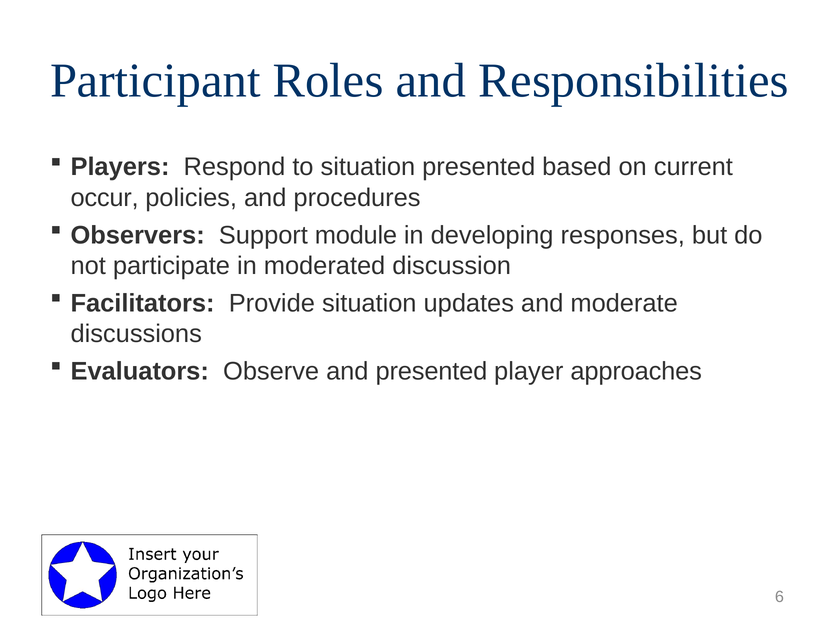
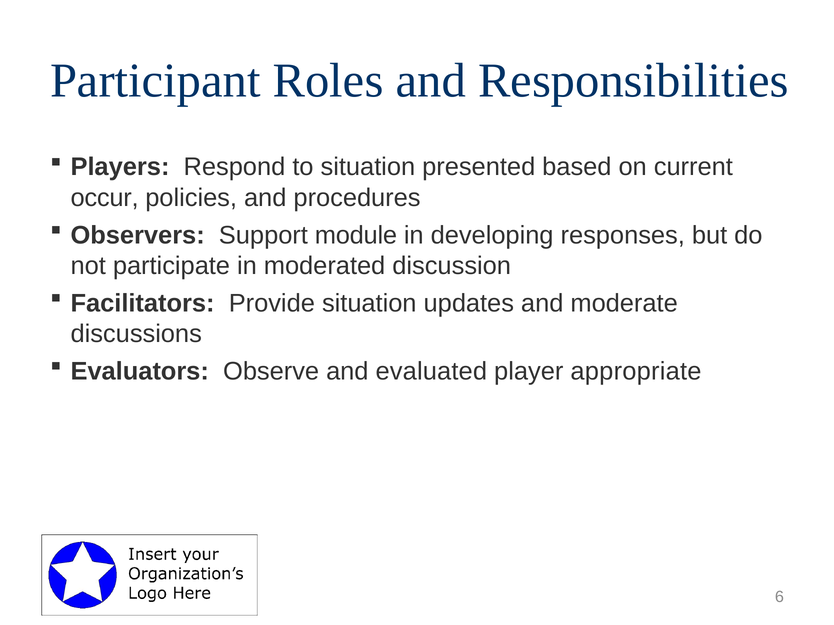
and presented: presented -> evaluated
approaches: approaches -> appropriate
